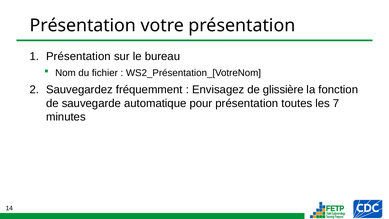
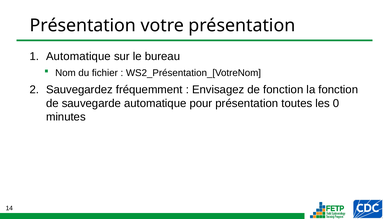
Présentation at (78, 56): Présentation -> Automatique
de glissière: glissière -> fonction
7: 7 -> 0
